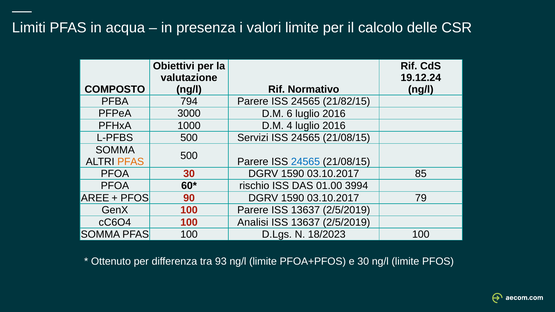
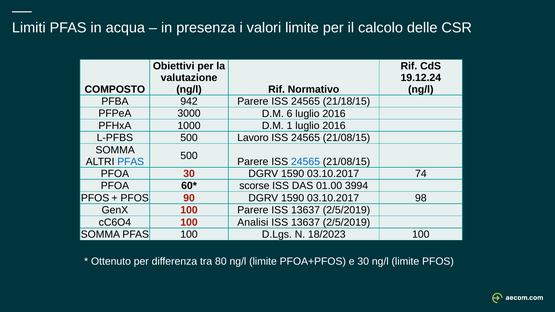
794: 794 -> 942
21/82/15: 21/82/15 -> 21/18/15
4: 4 -> 1
Servizi: Servizi -> Lavoro
PFAS at (131, 162) colour: orange -> blue
85: 85 -> 74
rischio: rischio -> scorse
AREE at (95, 198): AREE -> PFOS
79: 79 -> 98
93: 93 -> 80
